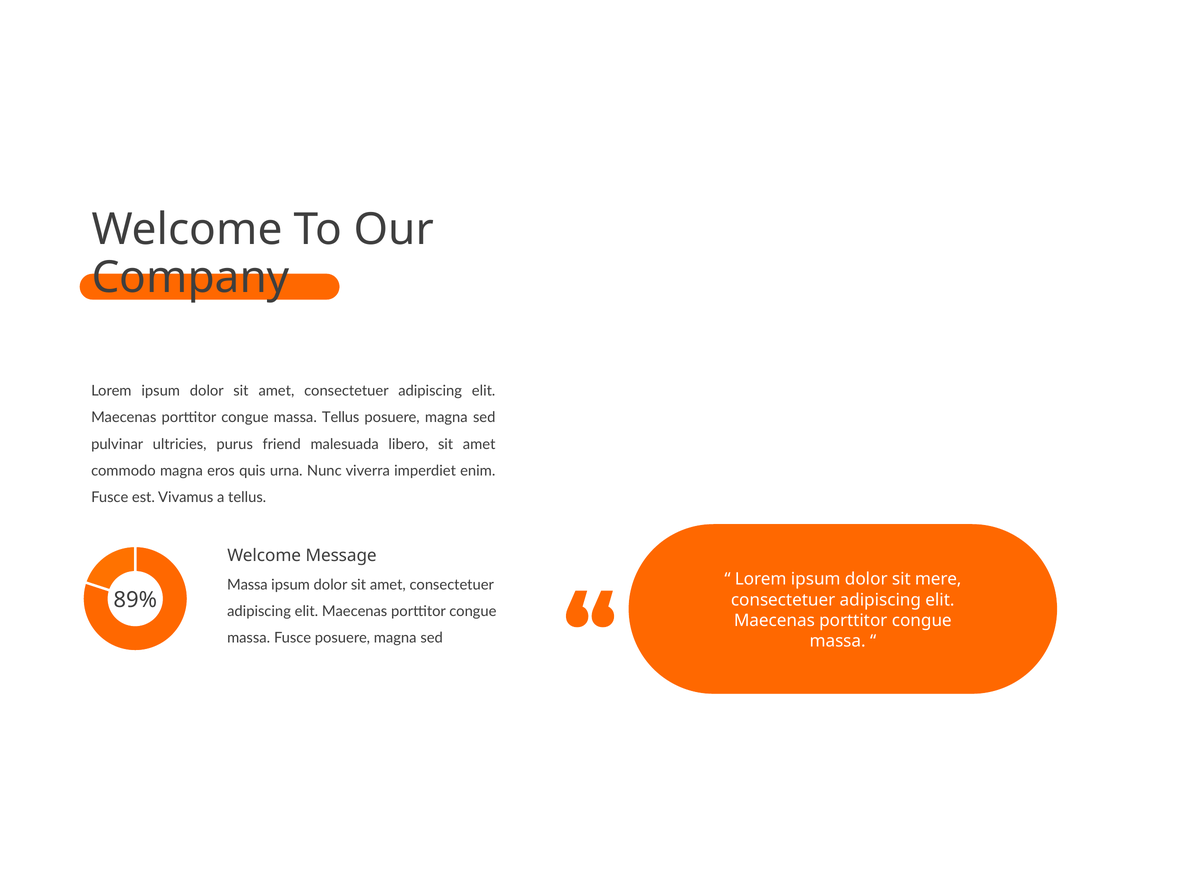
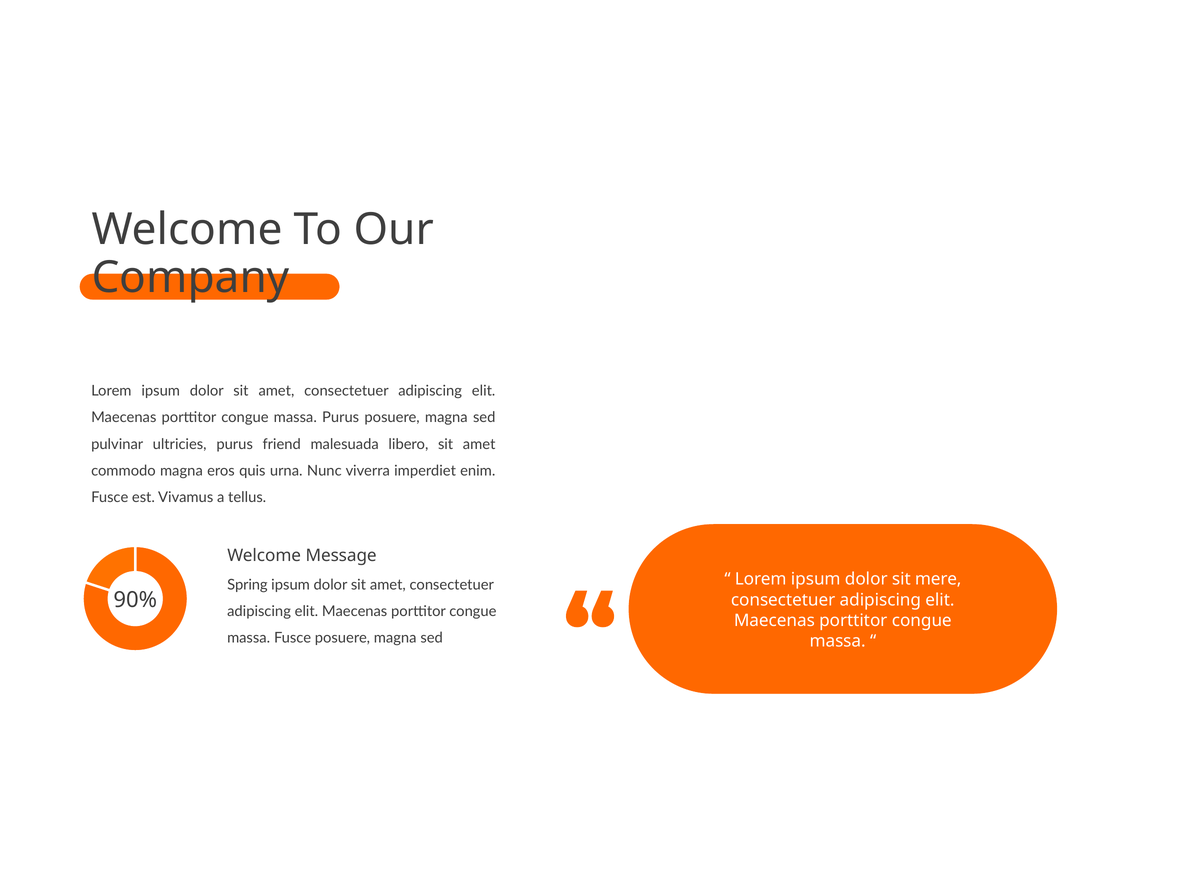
massa Tellus: Tellus -> Purus
Massa at (247, 585): Massa -> Spring
89%: 89% -> 90%
